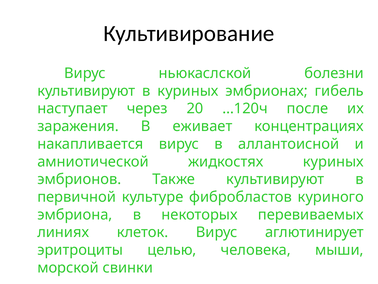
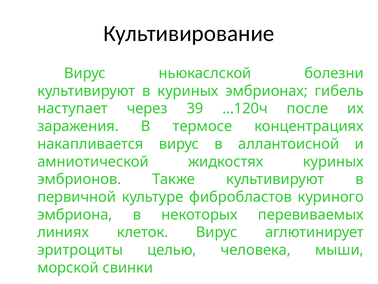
20: 20 -> 39
еживает: еживает -> термосе
